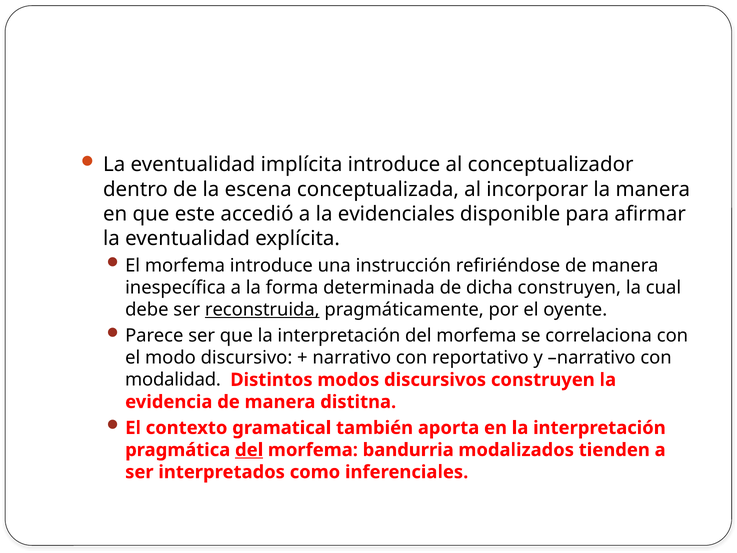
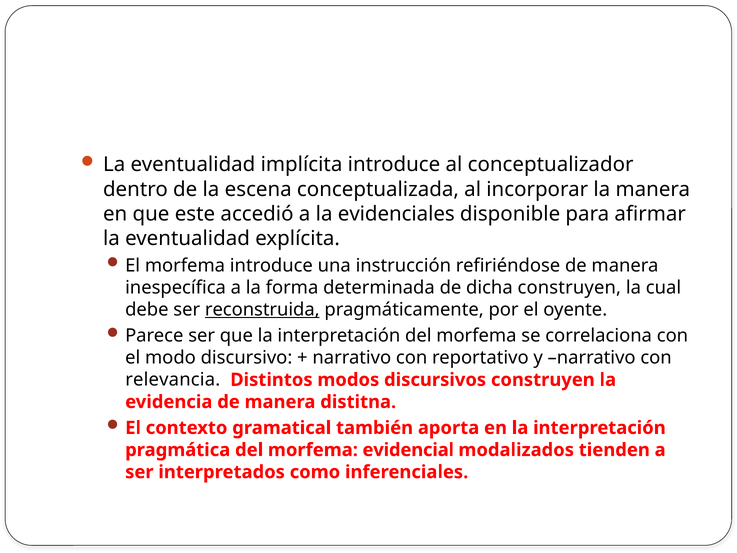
modalidad: modalidad -> relevancia
del at (249, 450) underline: present -> none
bandurria: bandurria -> evidencial
